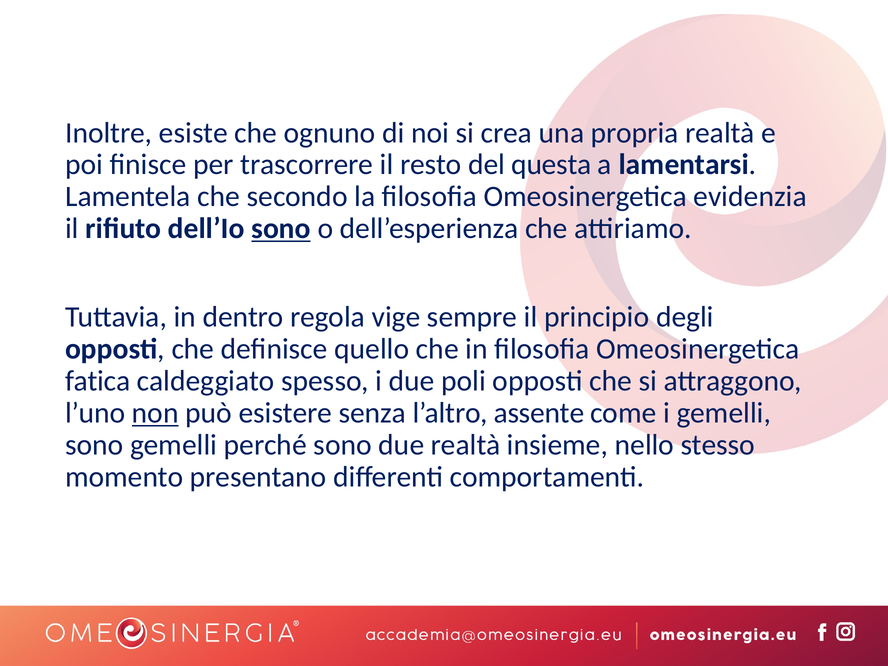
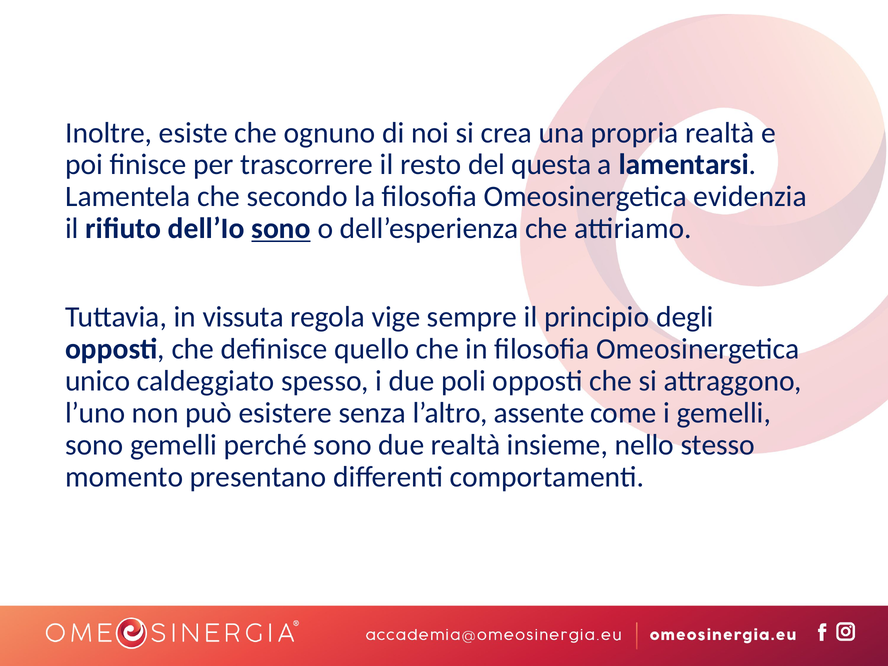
dentro: dentro -> vissuta
fatica: fatica -> unico
non underline: present -> none
